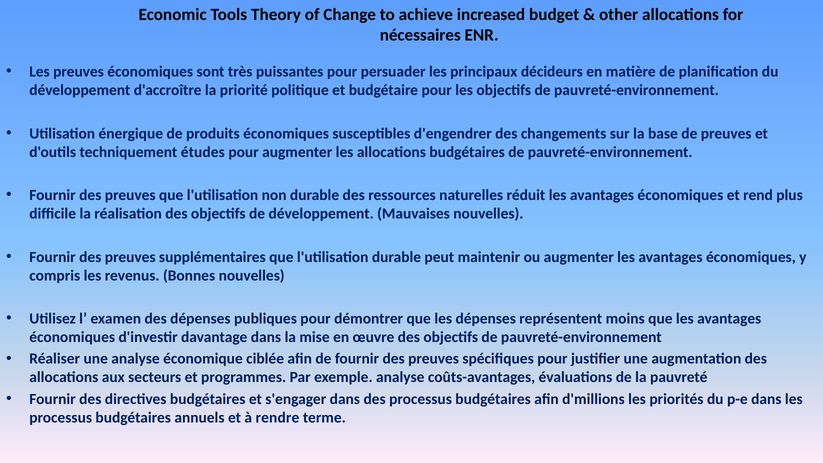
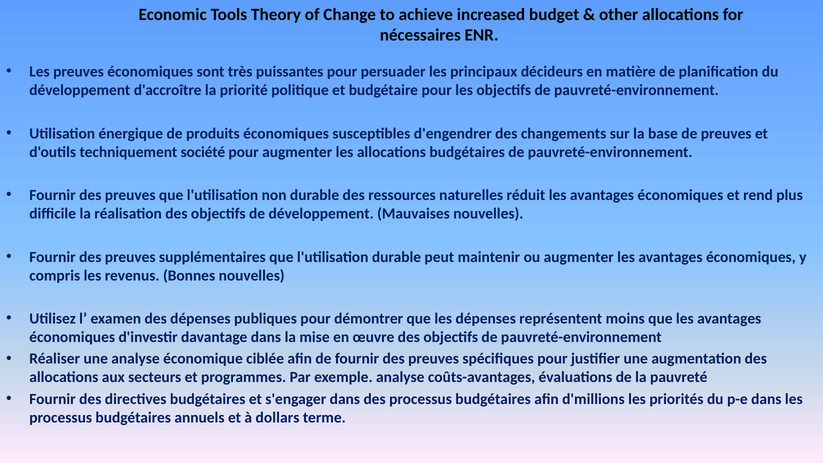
études: études -> société
rendre: rendre -> dollars
